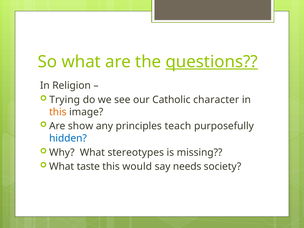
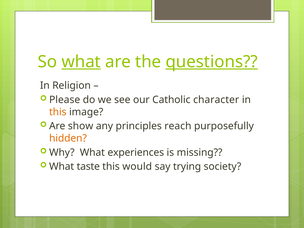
what at (81, 62) underline: none -> present
Trying: Trying -> Please
teach: teach -> reach
hidden colour: blue -> orange
stereotypes: stereotypes -> experiences
needs: needs -> trying
